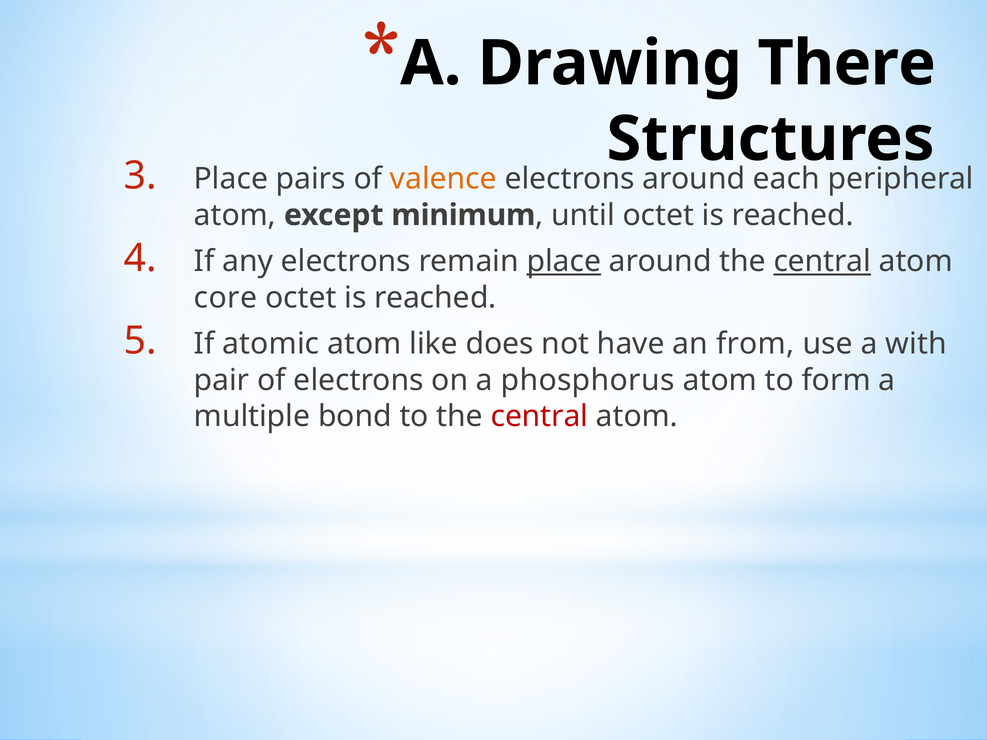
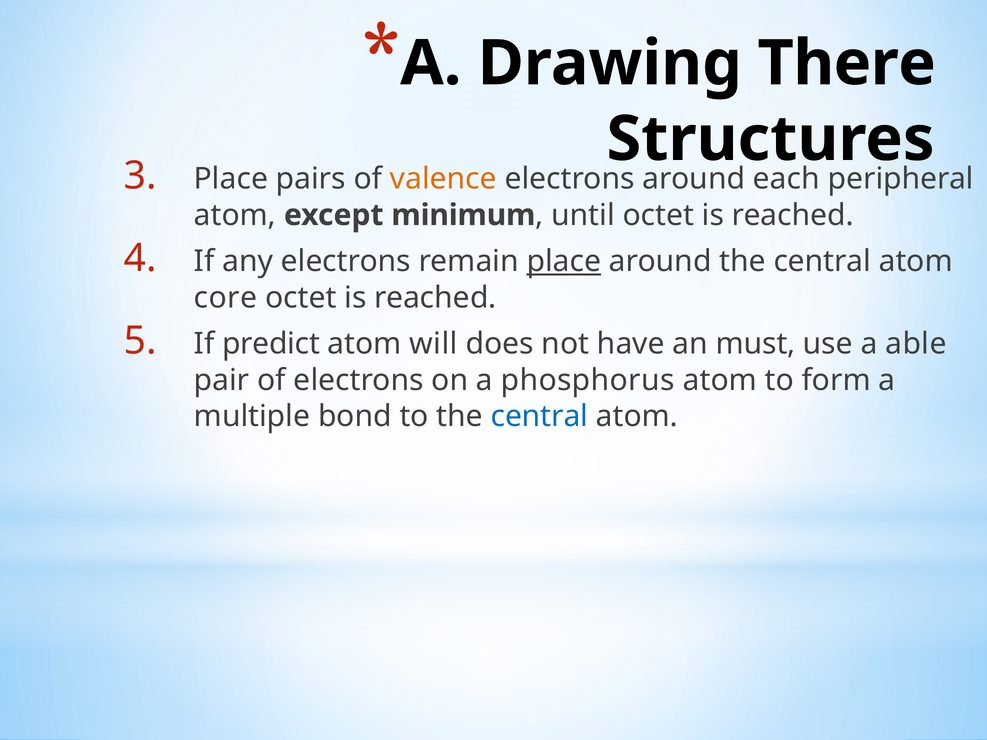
central at (822, 262) underline: present -> none
atomic: atomic -> predict
like: like -> will
from: from -> must
with: with -> able
central at (539, 416) colour: red -> blue
